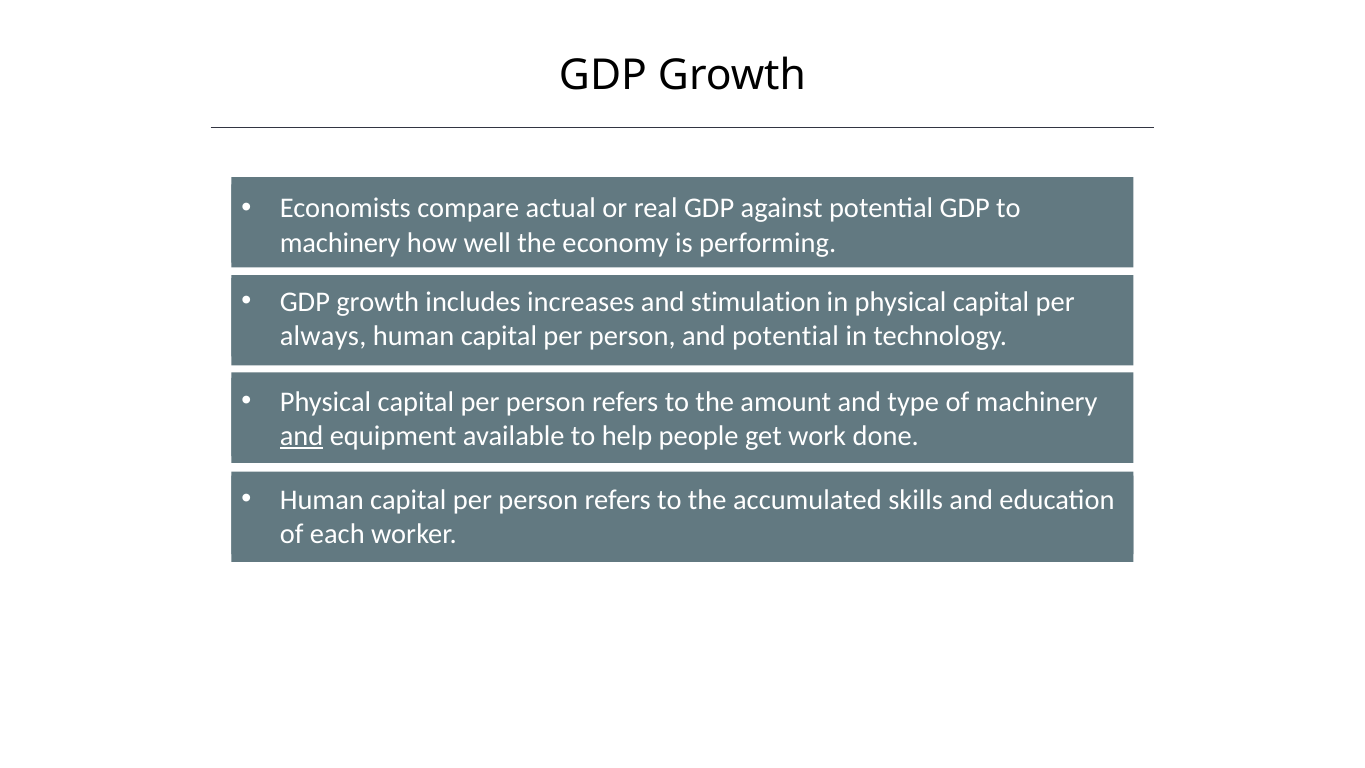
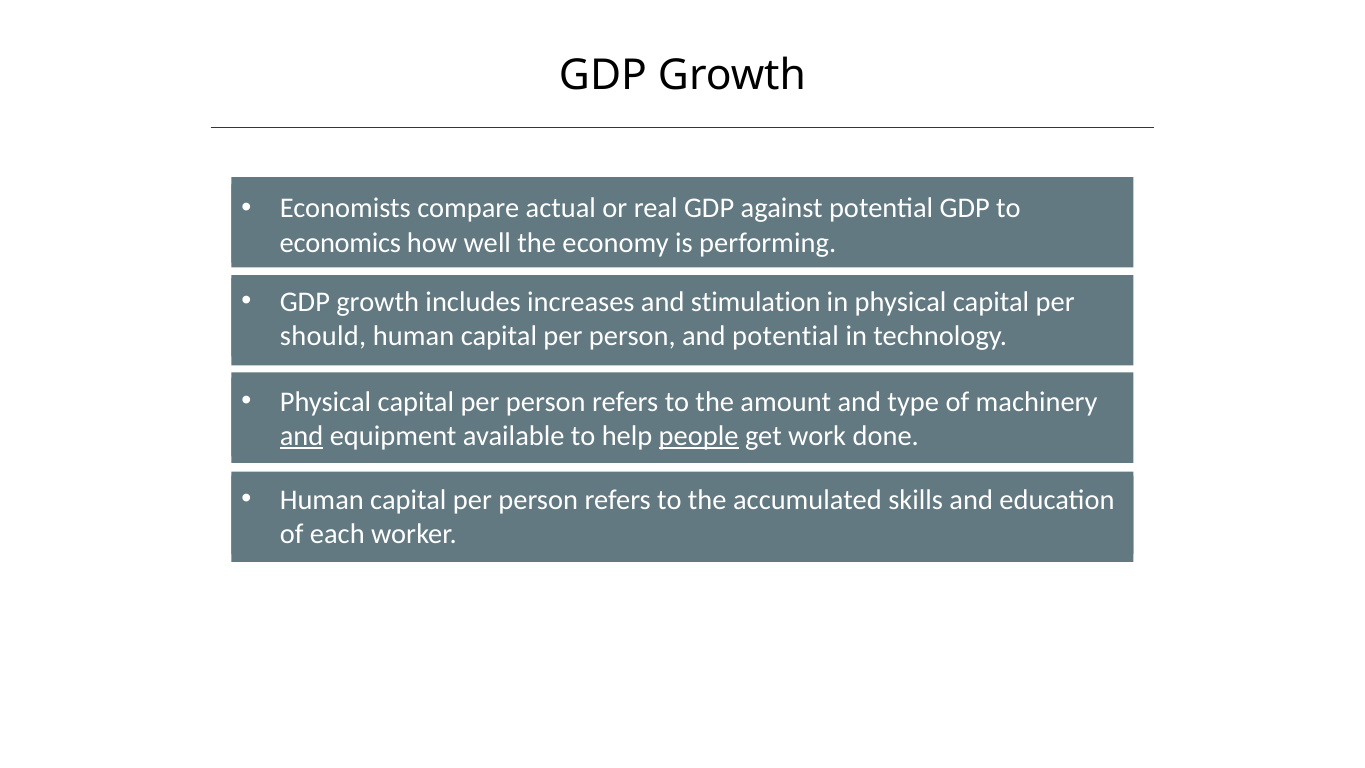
machinery at (340, 243): machinery -> economics
always: always -> should
people underline: none -> present
